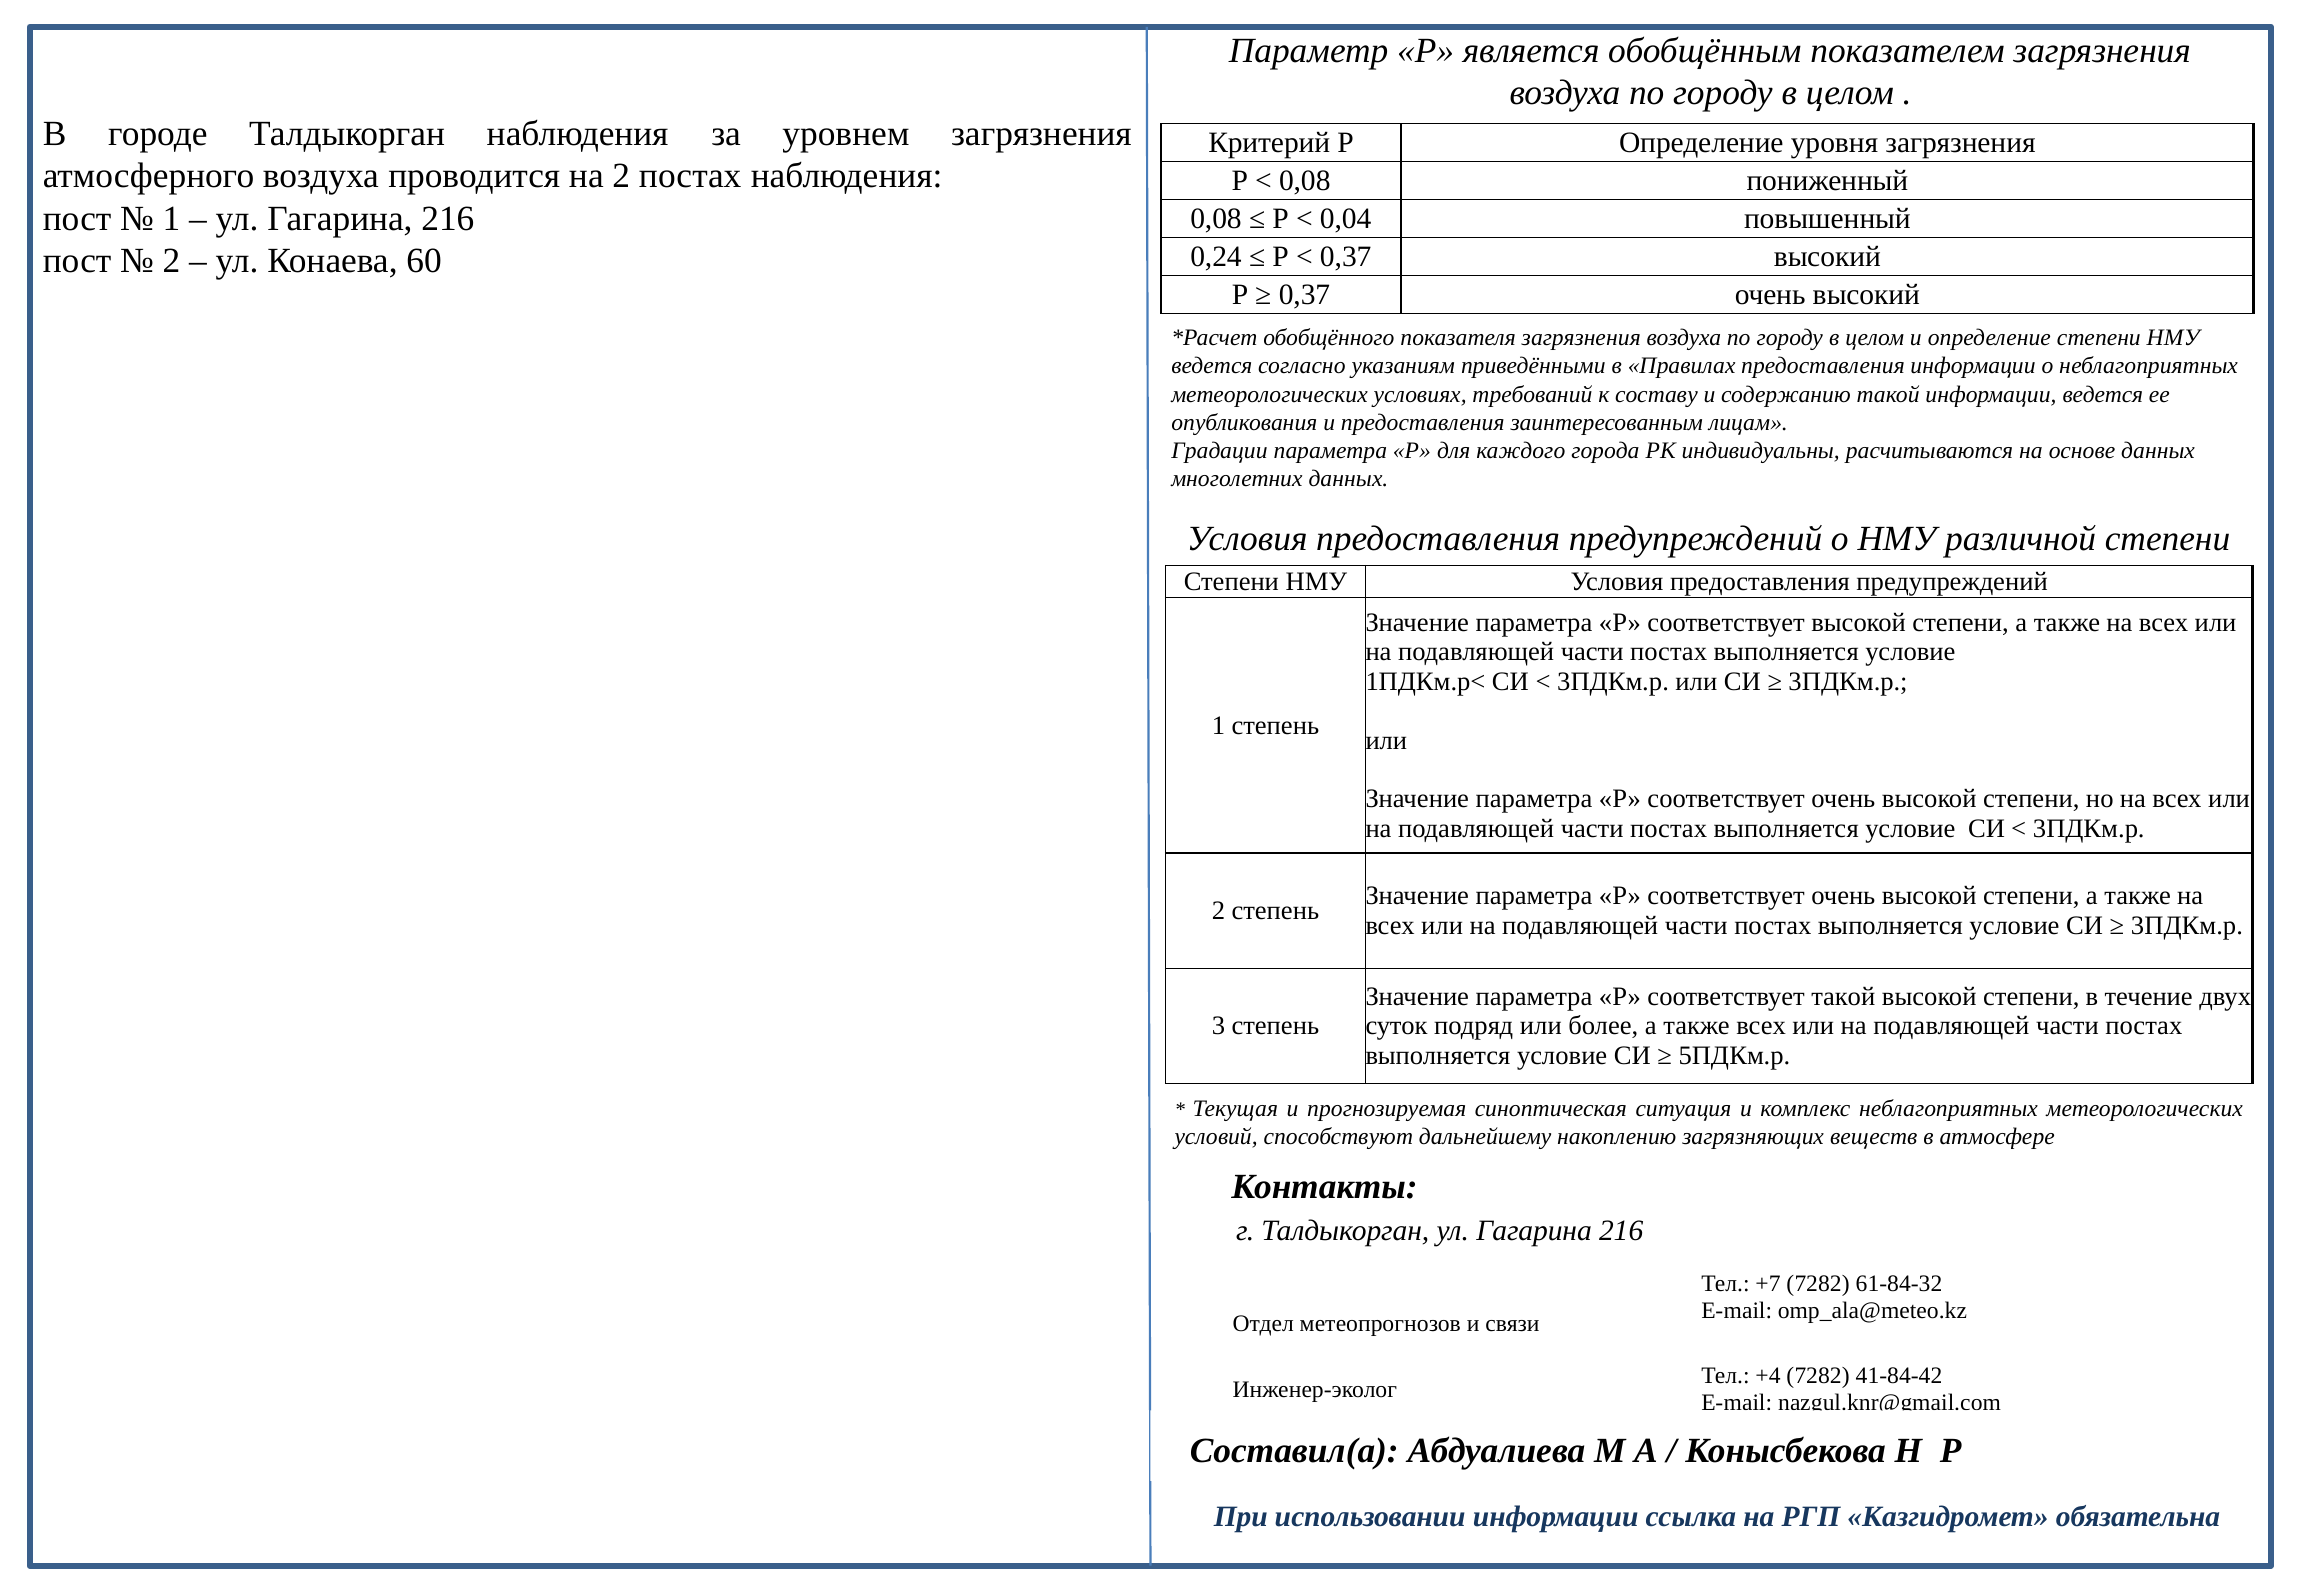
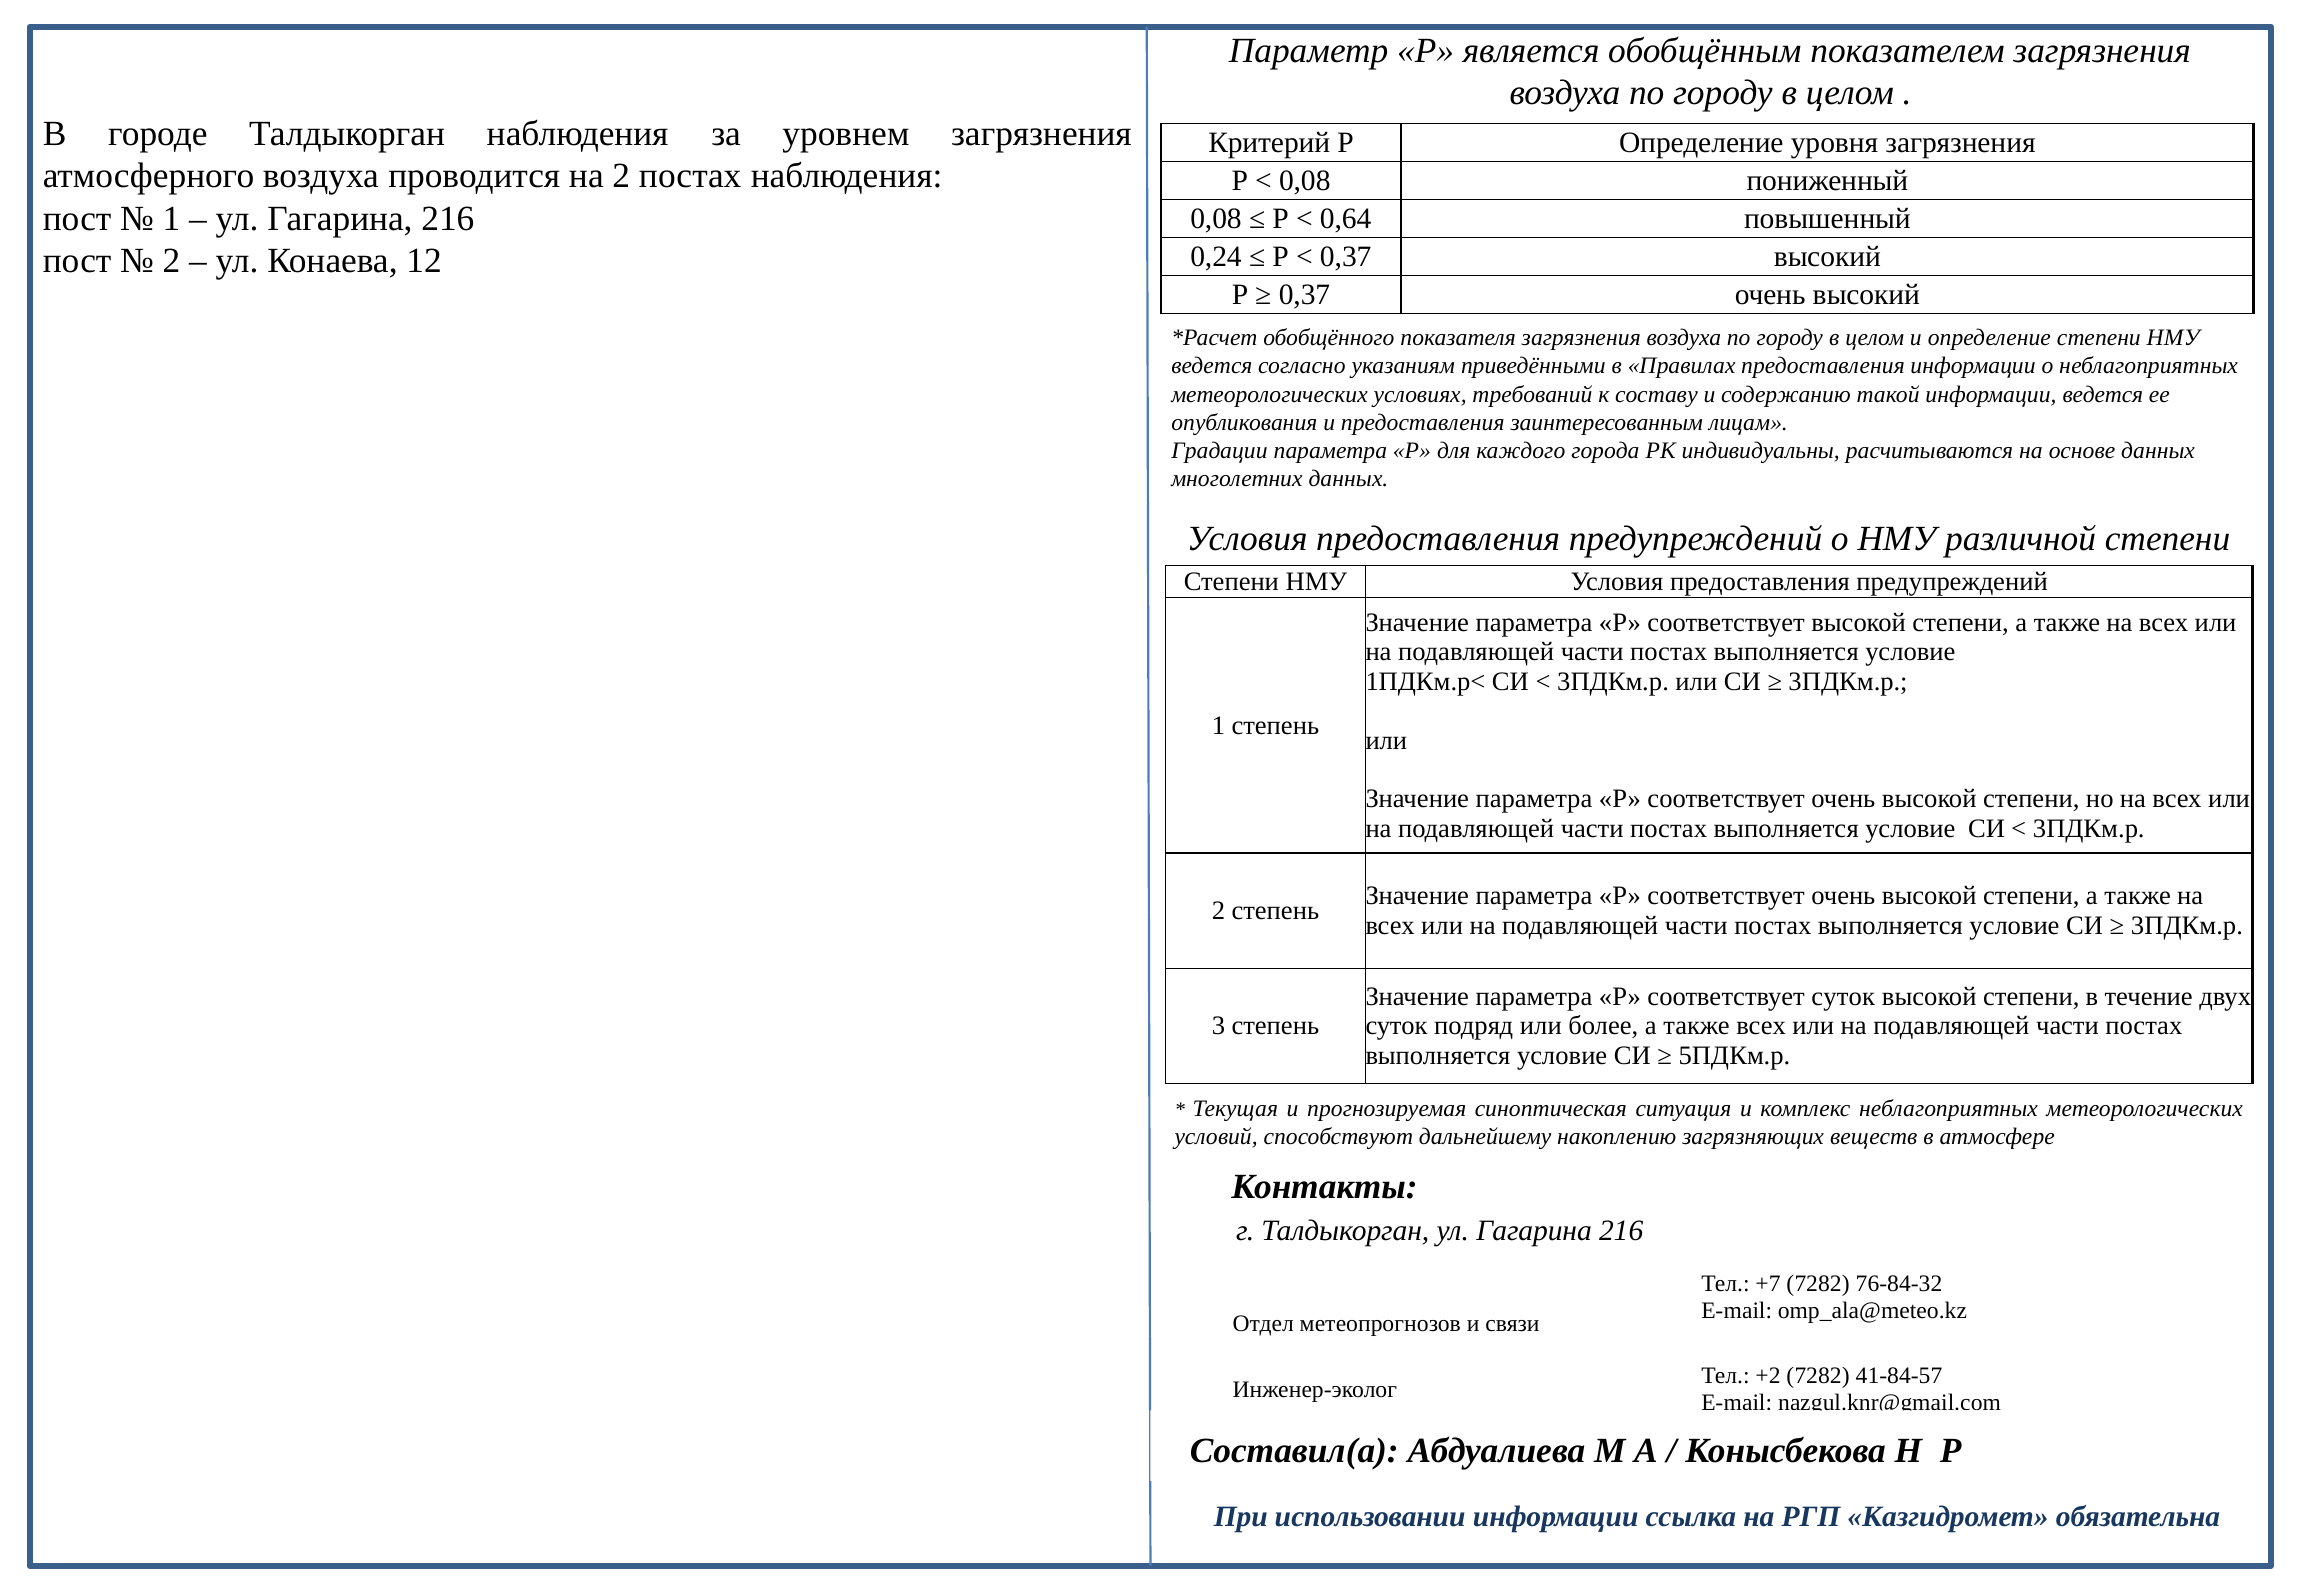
0,04: 0,04 -> 0,64
60: 60 -> 12
соответствует такой: такой -> суток
61-84-32: 61-84-32 -> 76-84-32
+4: +4 -> +2
41-84-42: 41-84-42 -> 41-84-57
